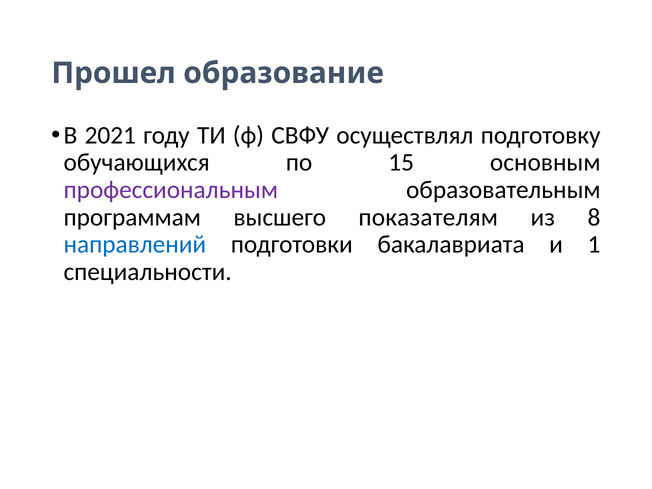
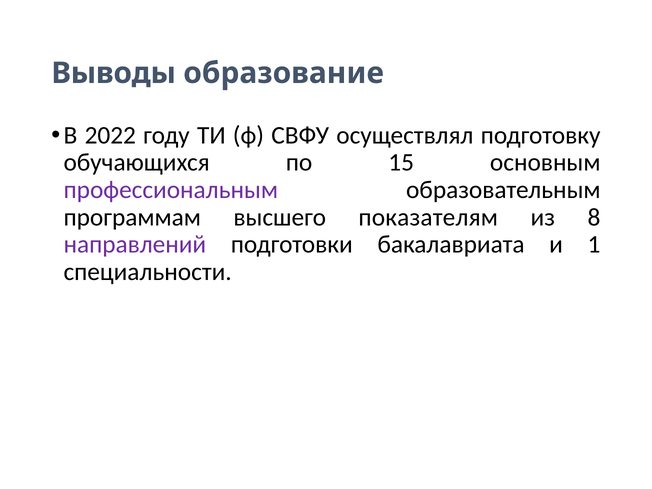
Прошел: Прошел -> Выводы
2021: 2021 -> 2022
направлений colour: blue -> purple
